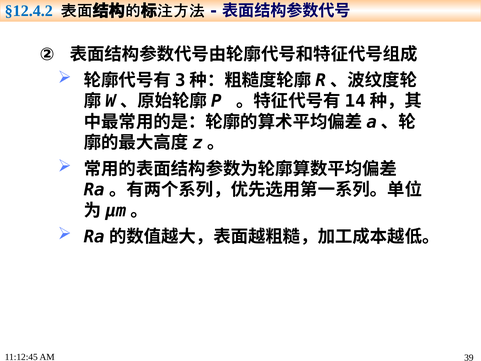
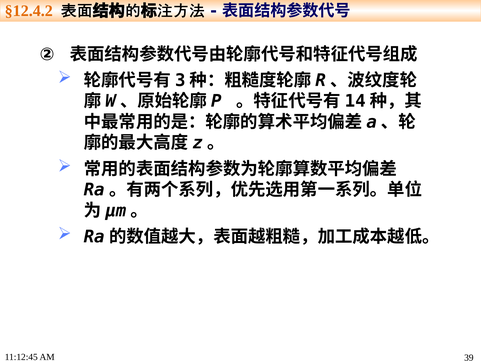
§12.4.2 colour: blue -> orange
